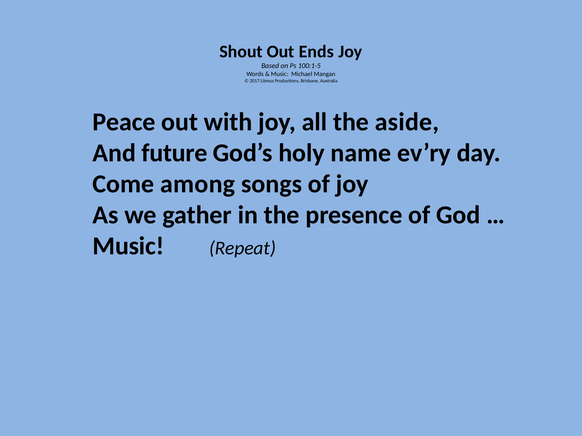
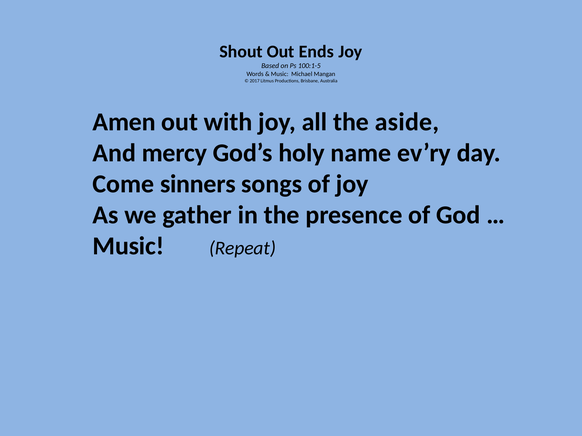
Peace: Peace -> Amen
future: future -> mercy
among: among -> sinners
